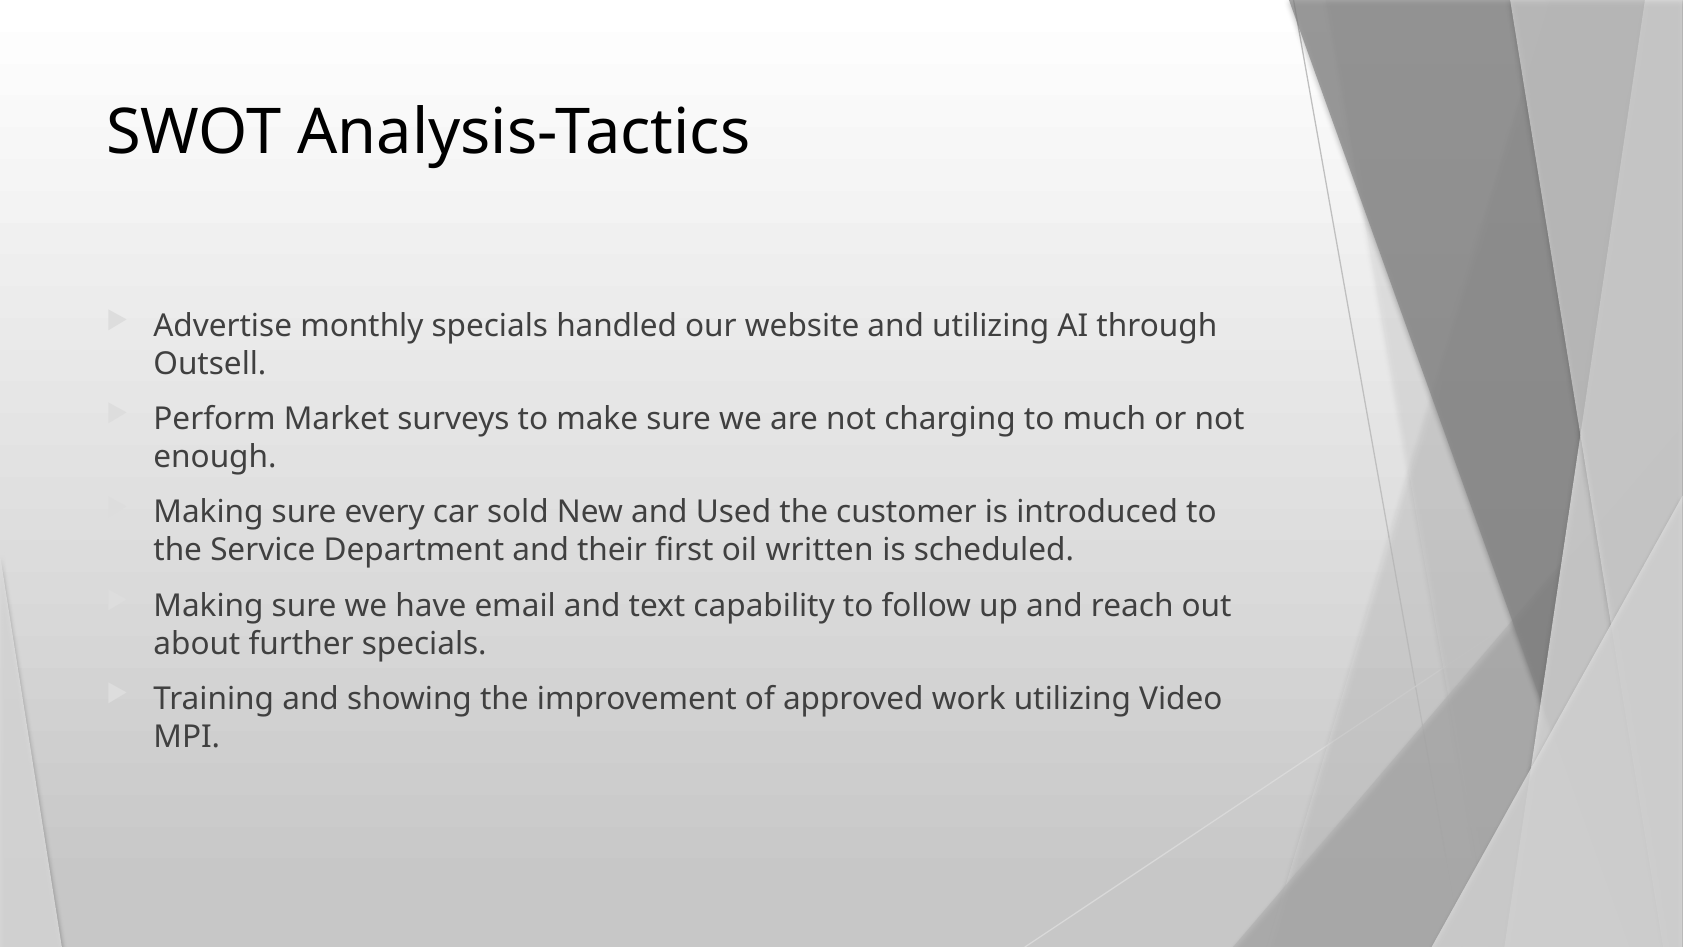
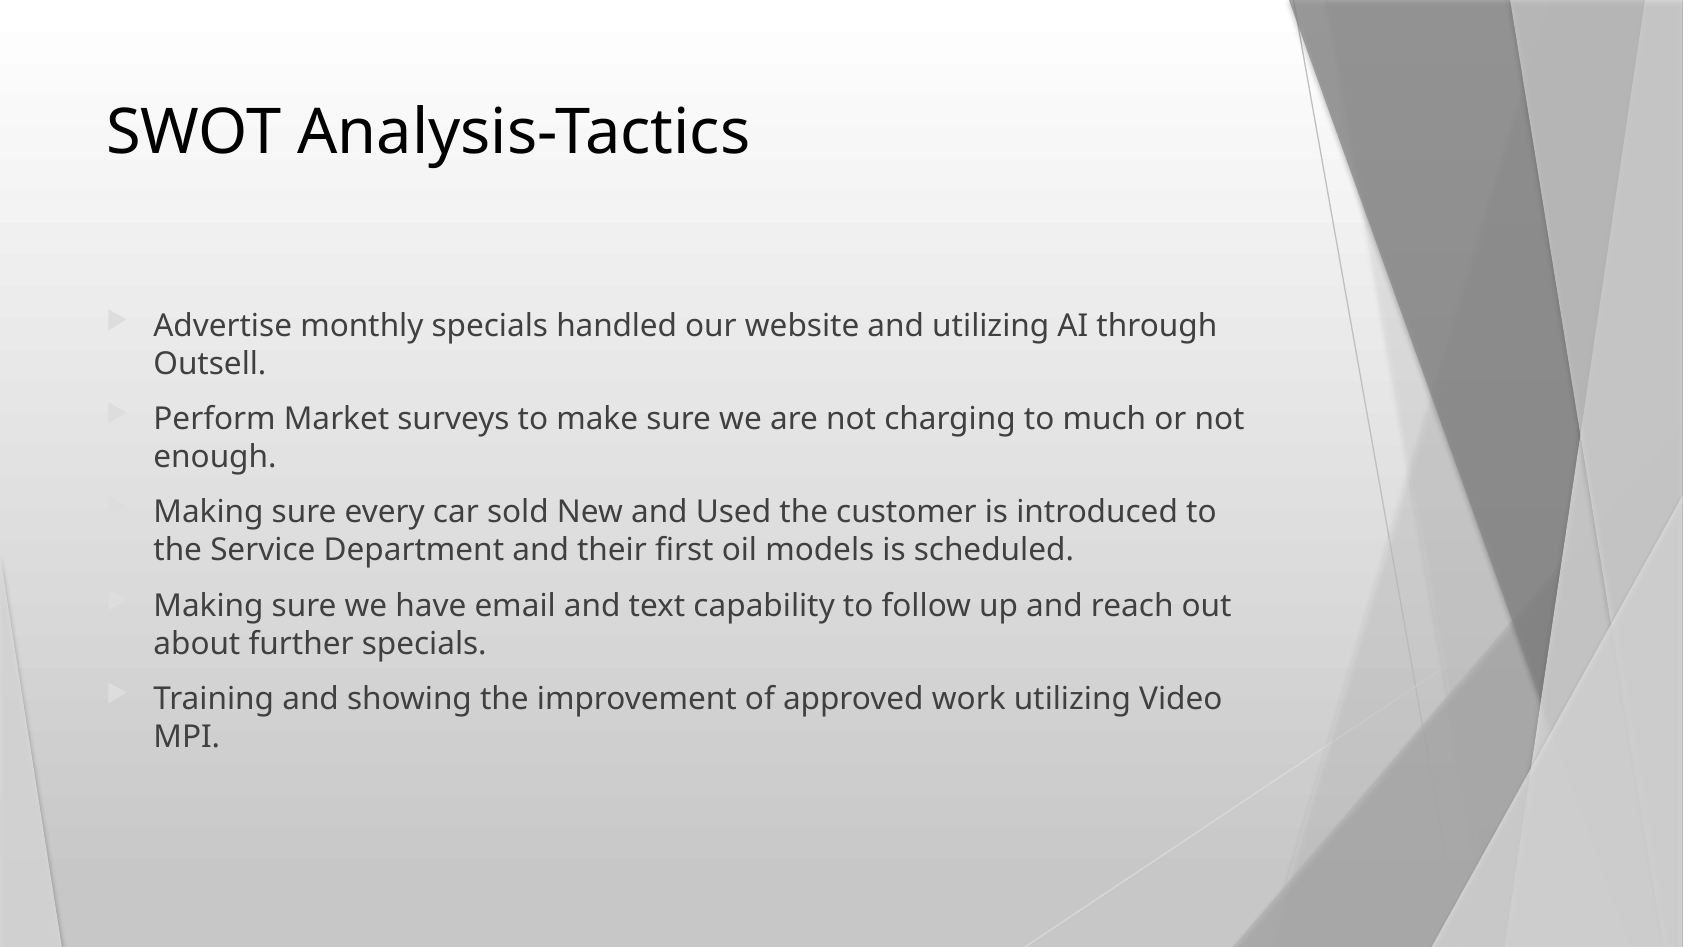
written: written -> models
